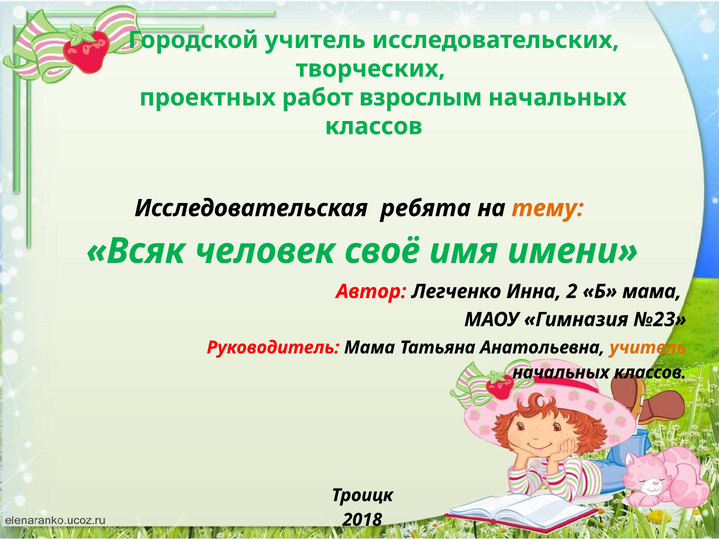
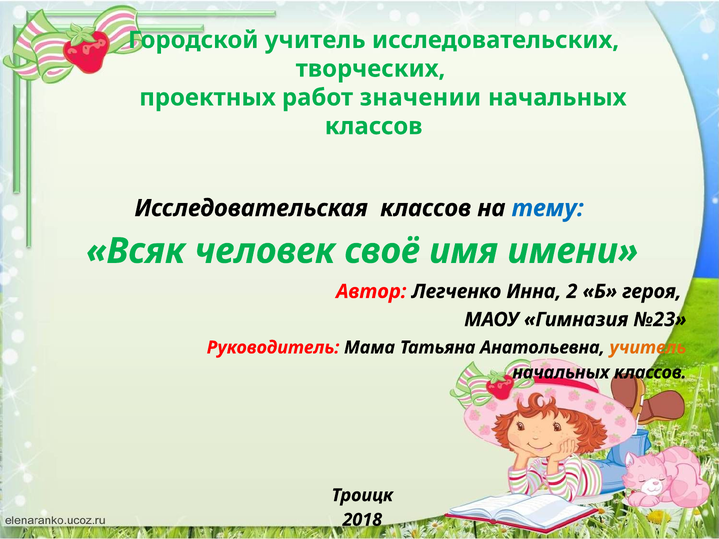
взрослым: взрослым -> значении
Исследовательская ребята: ребята -> классов
тему colour: orange -> blue
Б мама: мама -> героя
